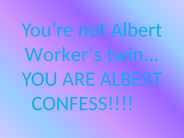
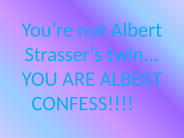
Worker’s: Worker’s -> Strasser’s
